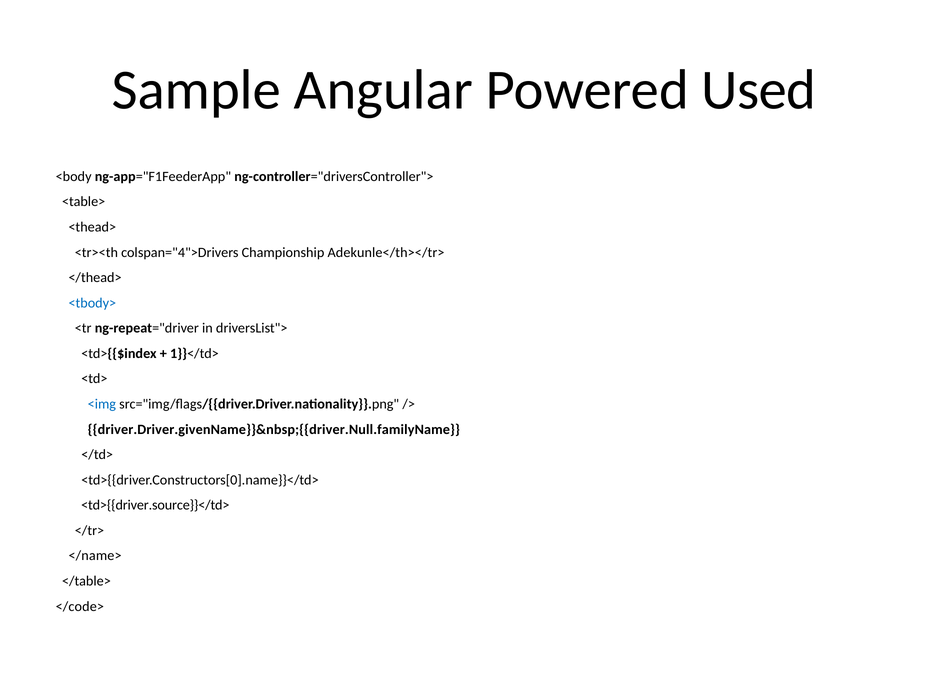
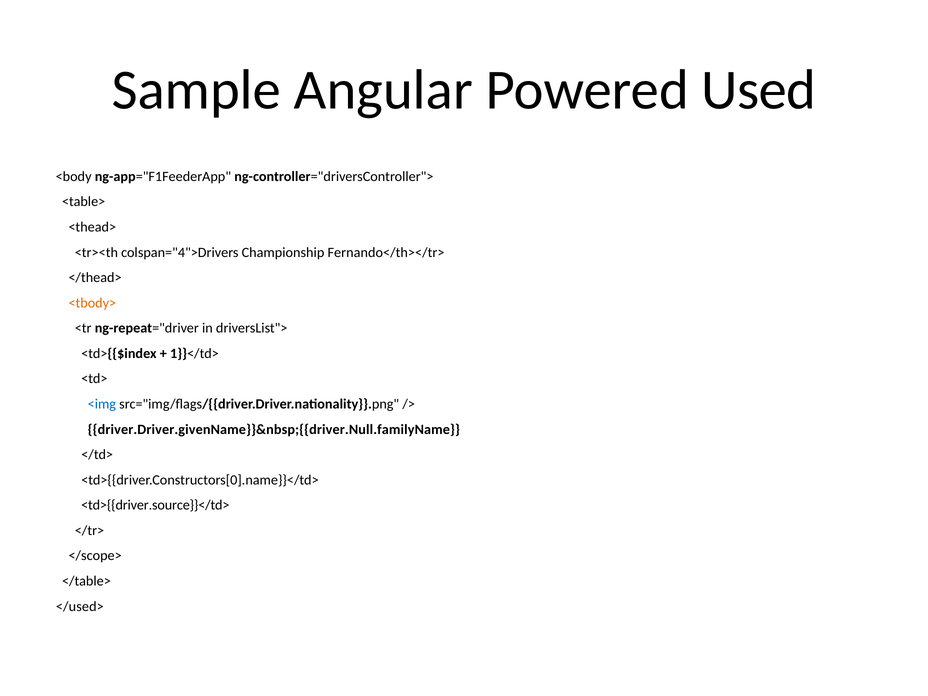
Adekunle</th></tr>: Adekunle</th></tr> -> Fernando</th></tr>
<tbody> colour: blue -> orange
</name>: </name> -> </scope>
</code>: </code> -> </used>
